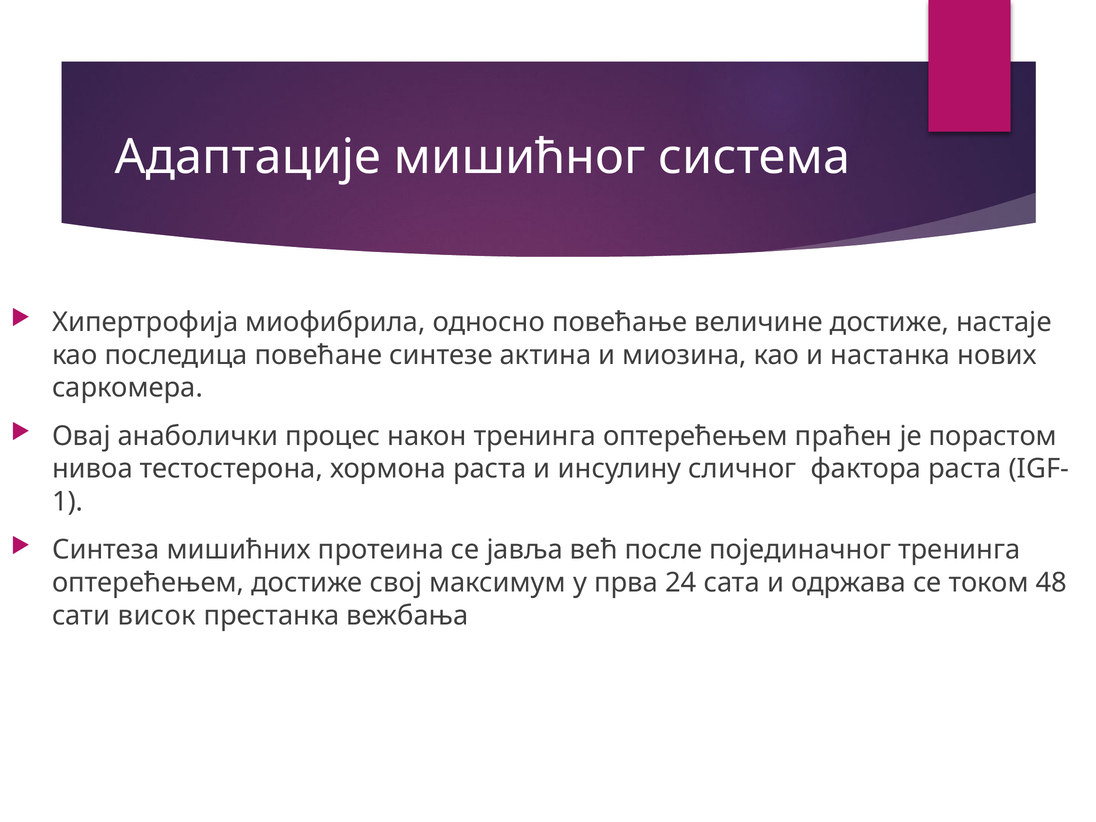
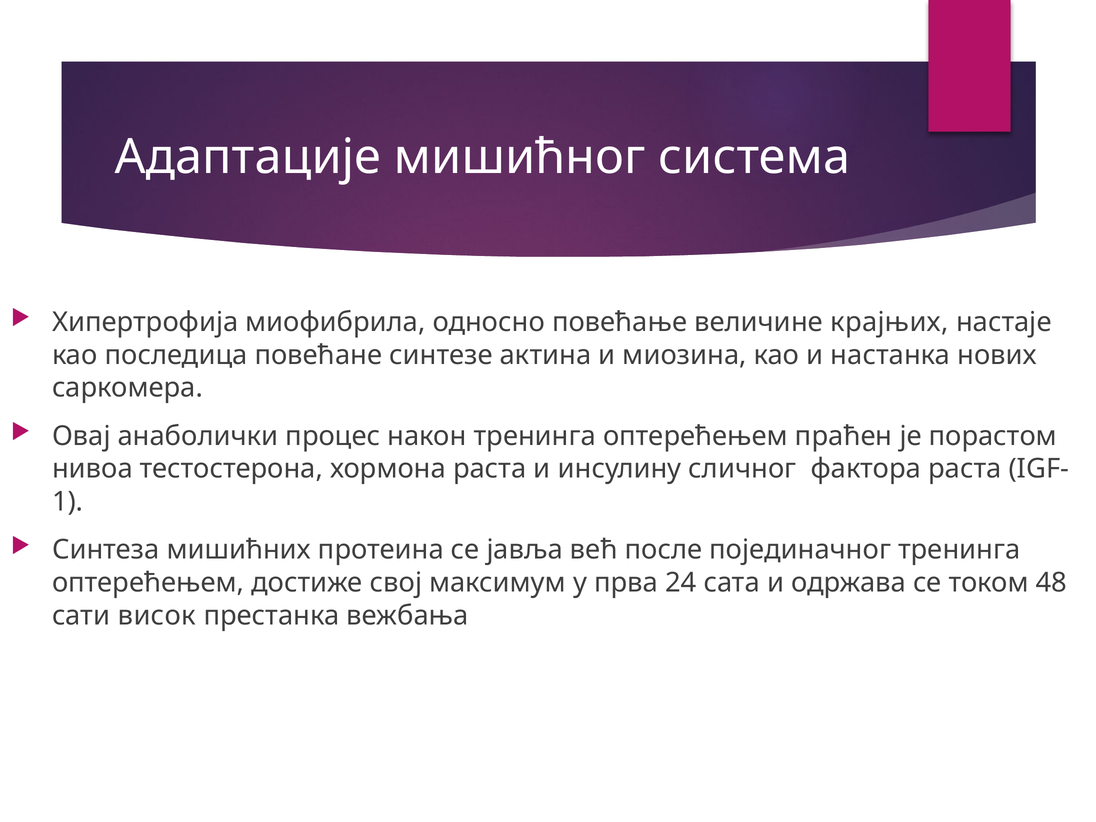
величине достиже: достиже -> крајњих
